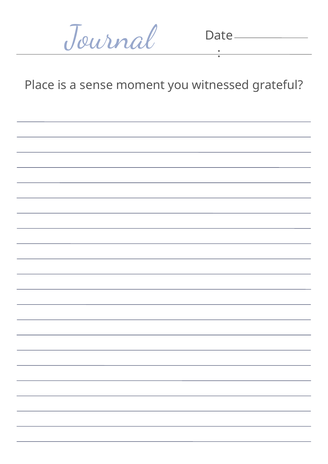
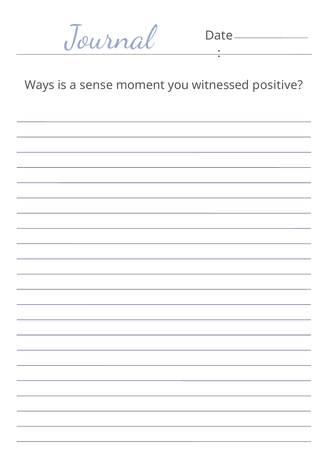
Place: Place -> Ways
grateful: grateful -> positive
